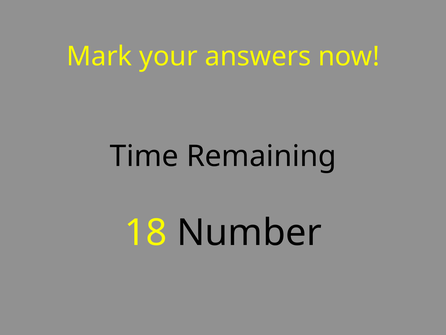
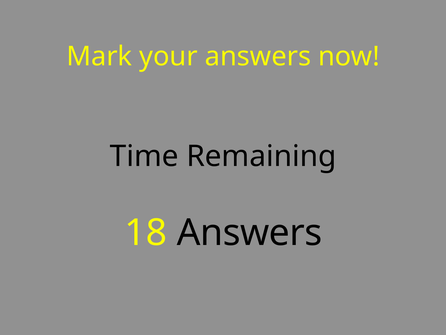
18 Number: Number -> Answers
